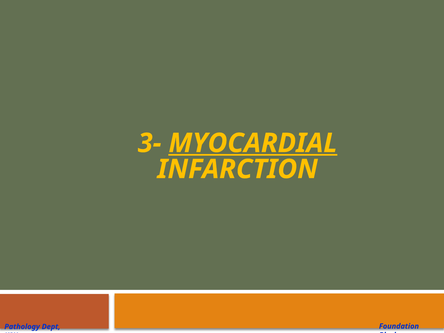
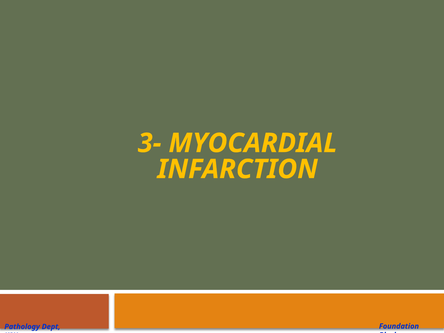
MYOCARDIAL underline: present -> none
